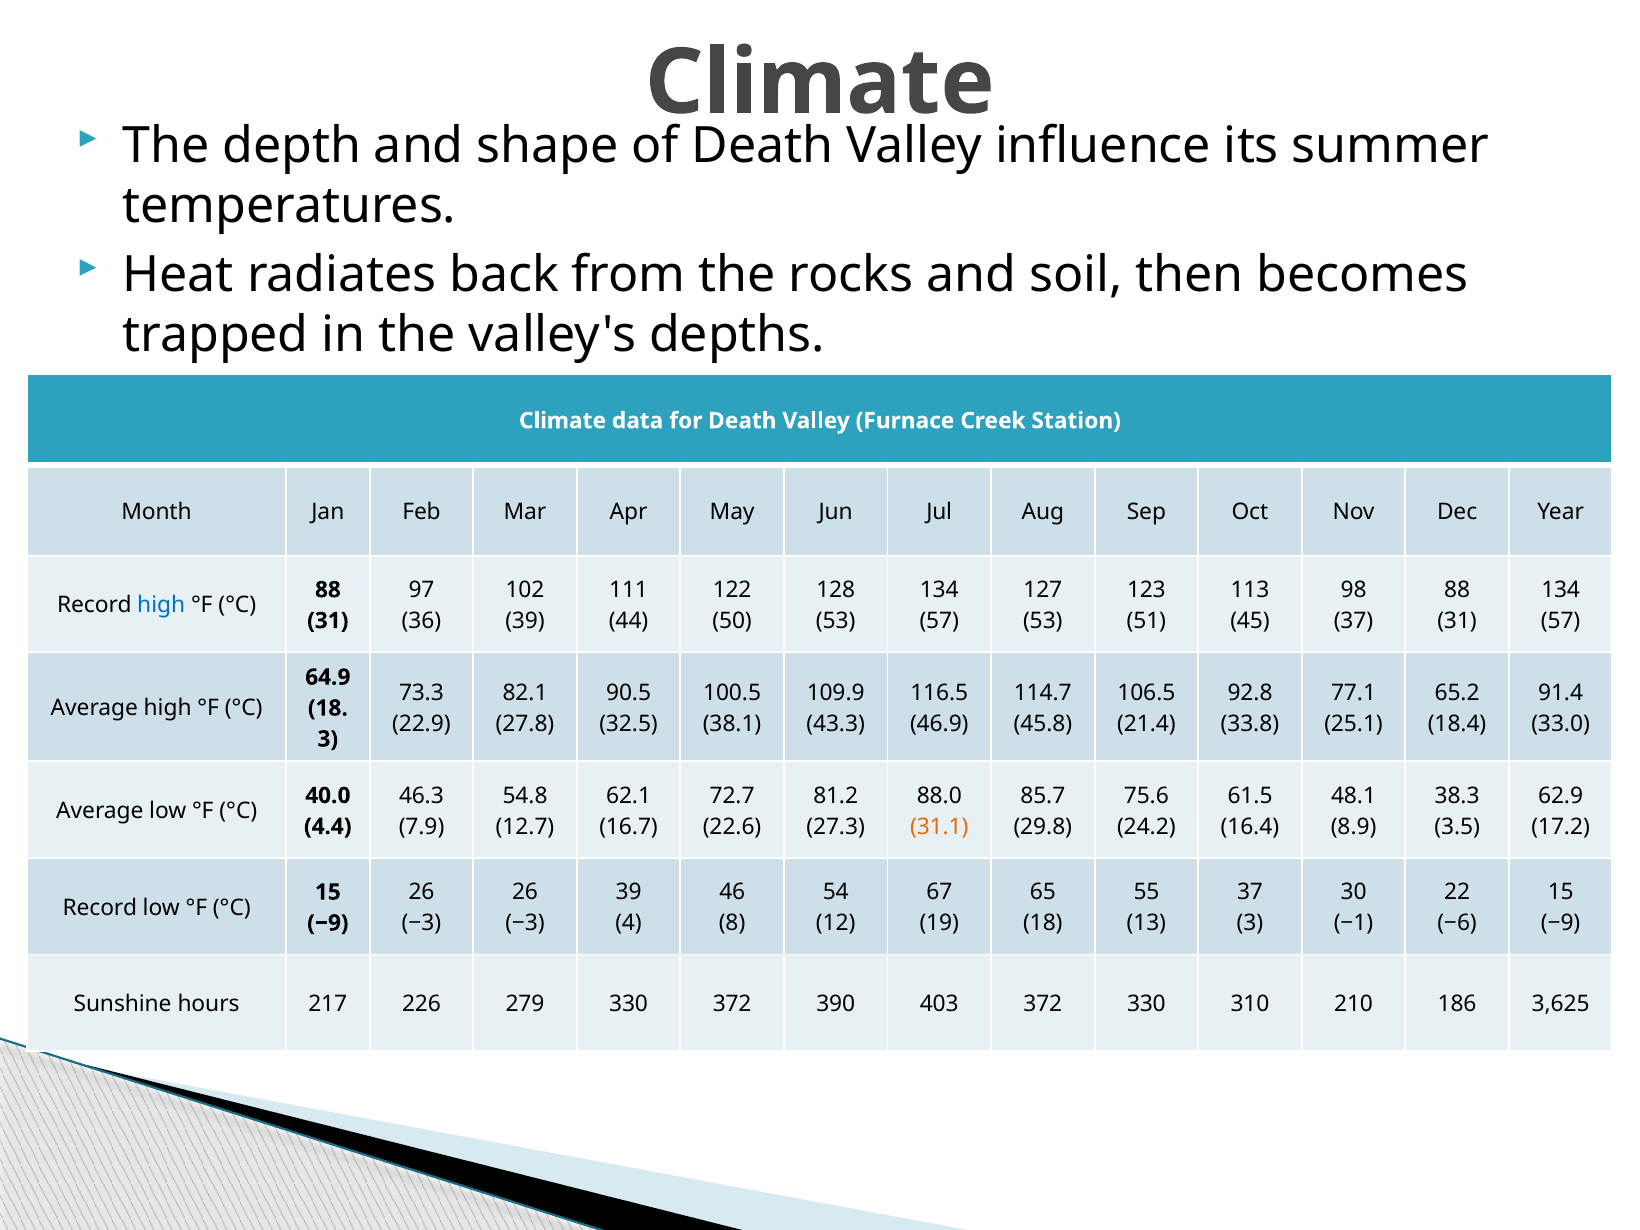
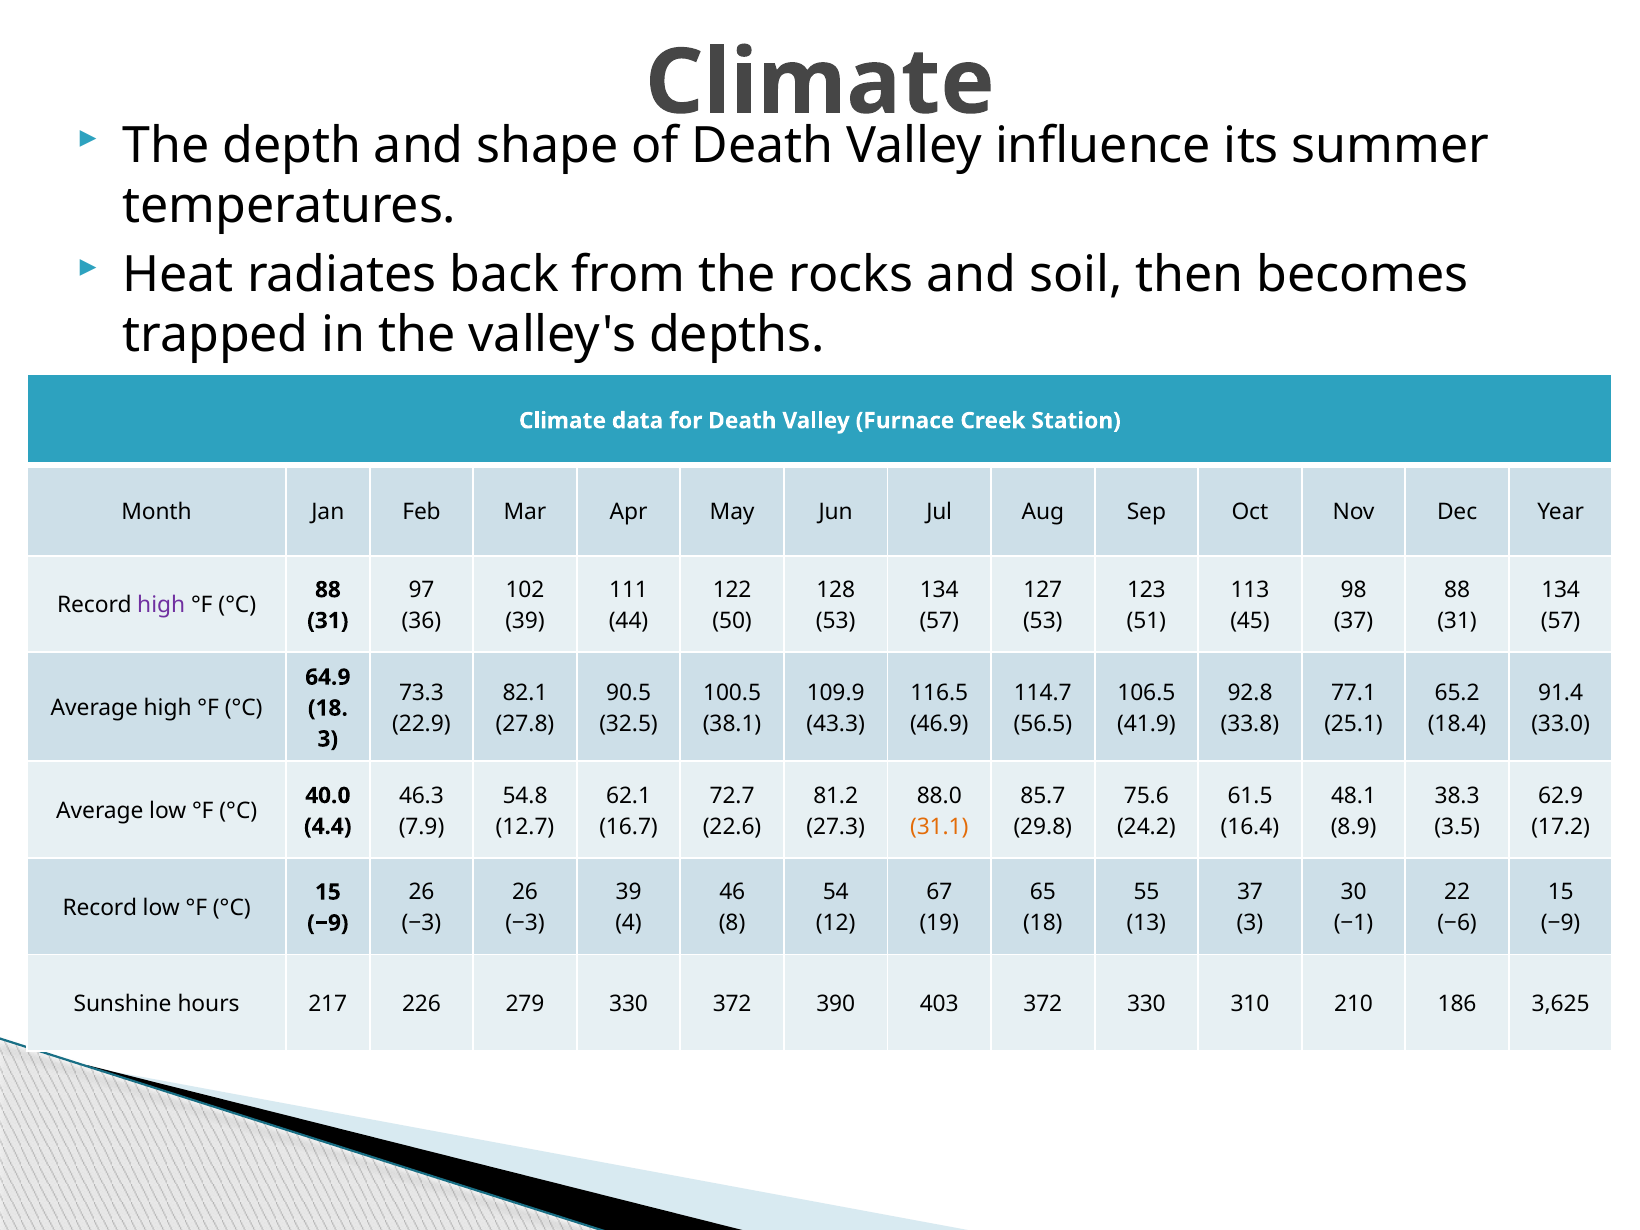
high at (161, 605) colour: blue -> purple
45.8: 45.8 -> 56.5
21.4: 21.4 -> 41.9
